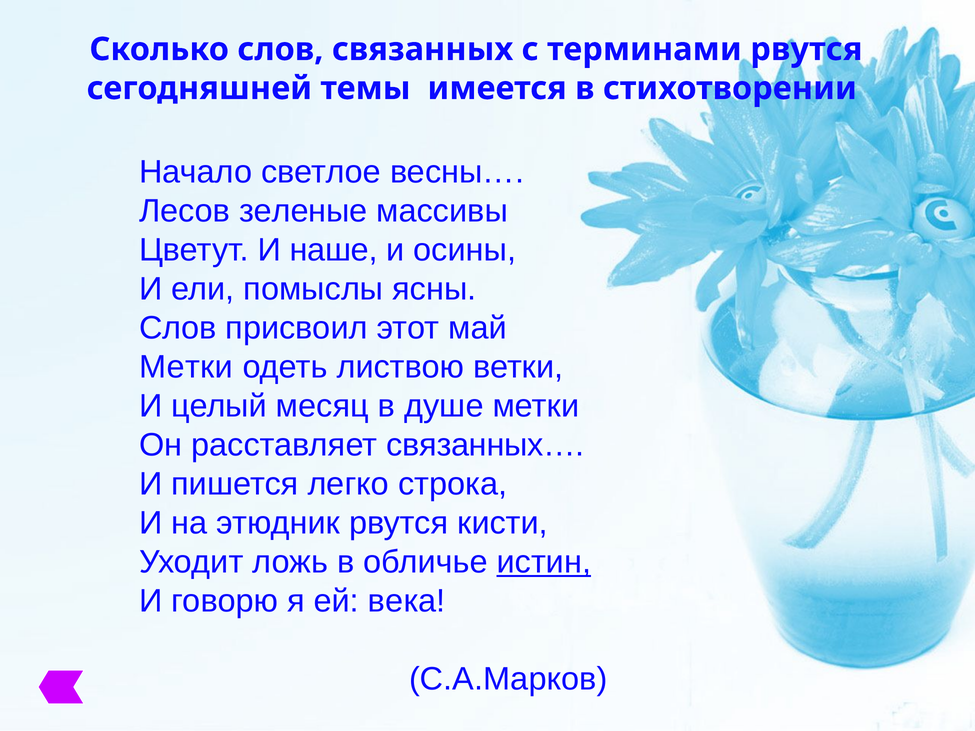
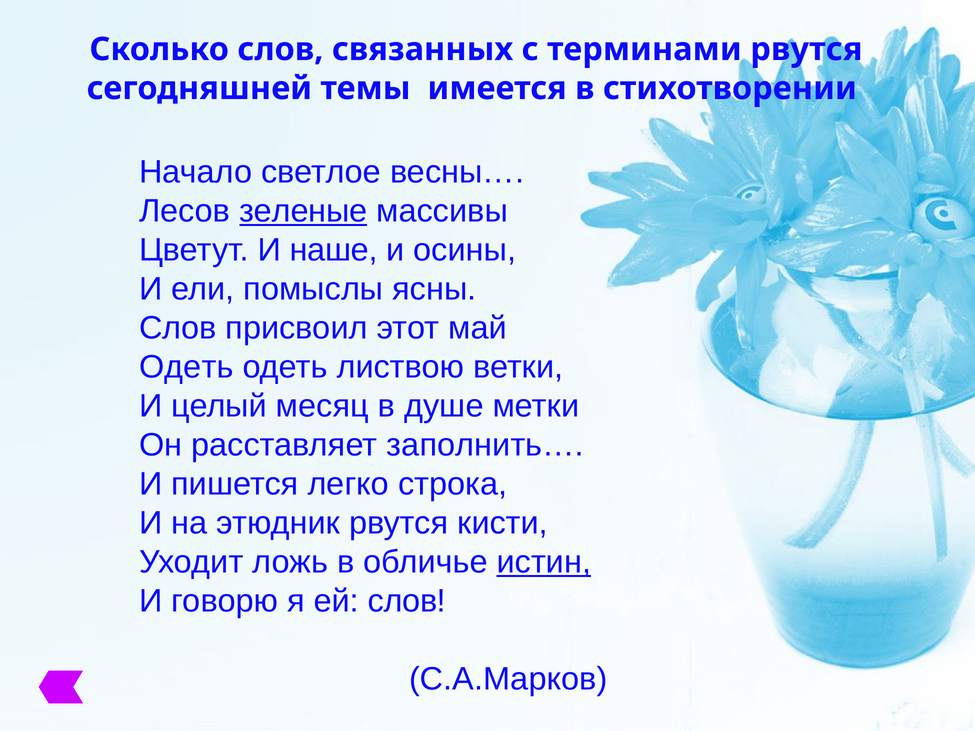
зеленые underline: none -> present
Метки at (186, 367): Метки -> Одеть
связанных…: связанных… -> заполнить…
ей века: века -> слов
